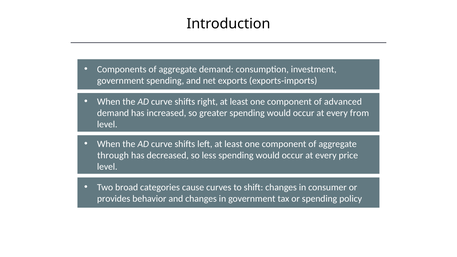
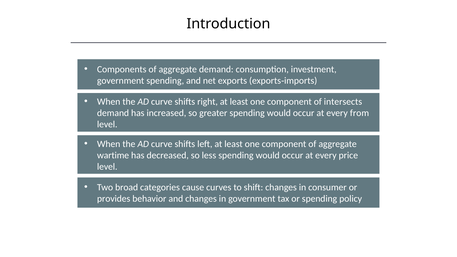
advanced: advanced -> intersects
through: through -> wartime
